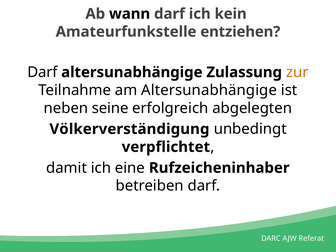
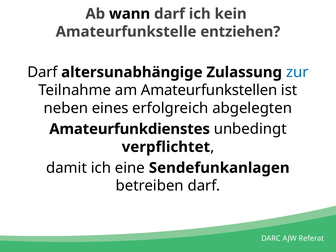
zur colour: orange -> blue
am Altersunabhängige: Altersunabhängige -> Amateurfunkstellen
seine: seine -> eines
Völkerverständigung: Völkerverständigung -> Amateurfunkdienstes
Rufzeicheninhaber: Rufzeicheninhaber -> Sendefunkanlagen
